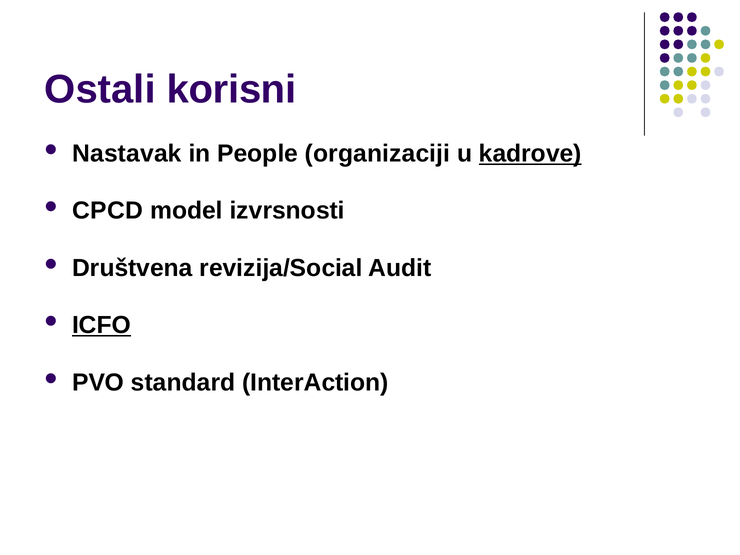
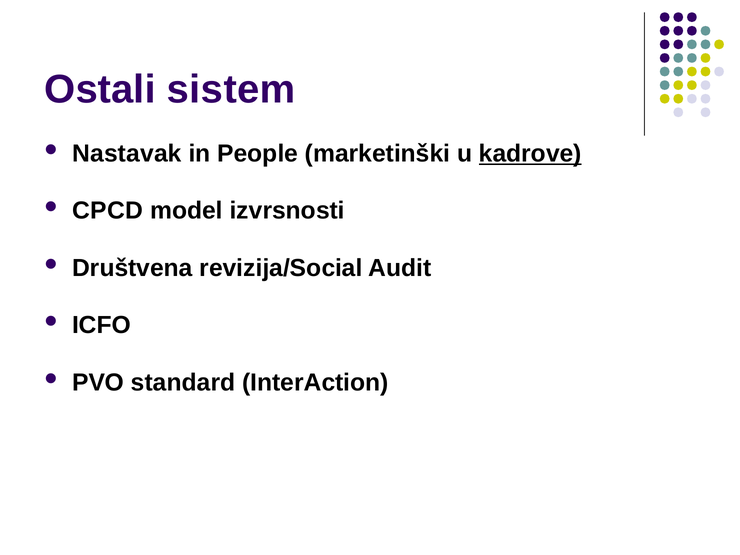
korisni: korisni -> sistem
organizaciji: organizaciji -> marketinški
ICFO underline: present -> none
